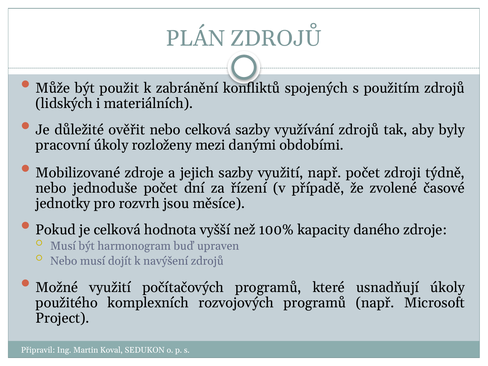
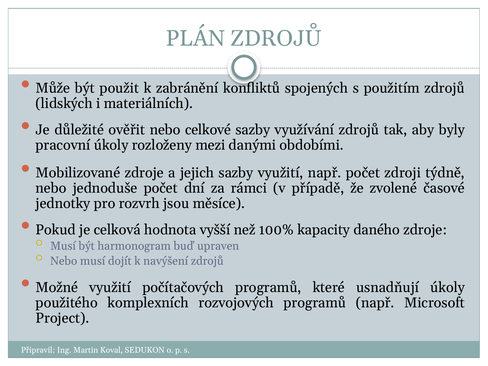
nebo celková: celková -> celkové
řízení: řízení -> rámci
